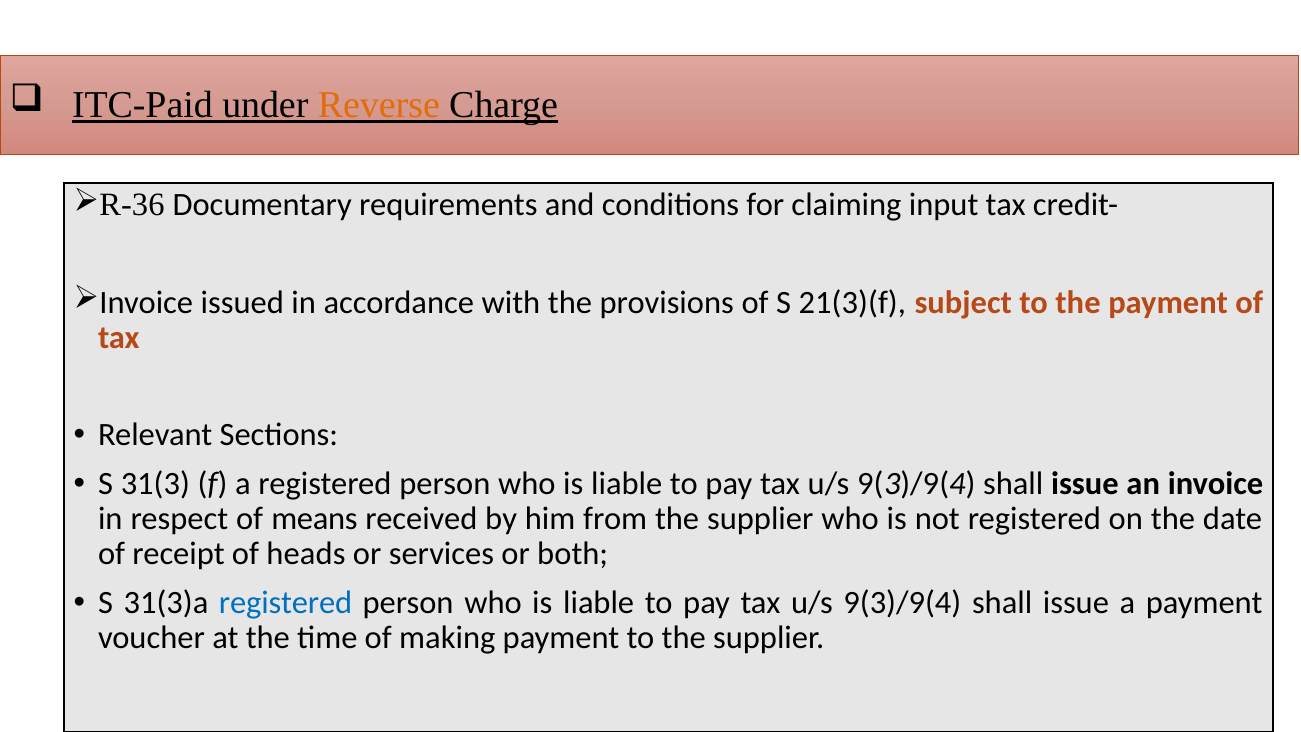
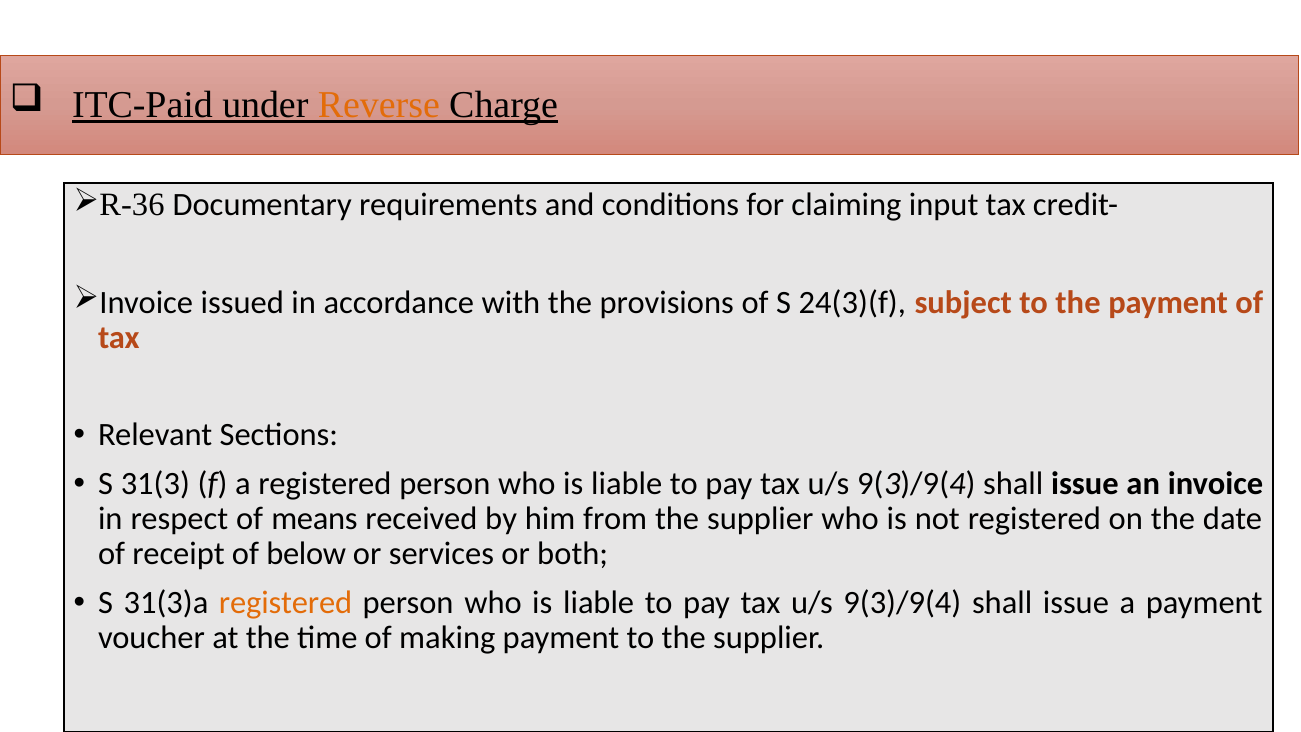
21(3)(f: 21(3)(f -> 24(3)(f
heads: heads -> below
registered at (286, 602) colour: blue -> orange
